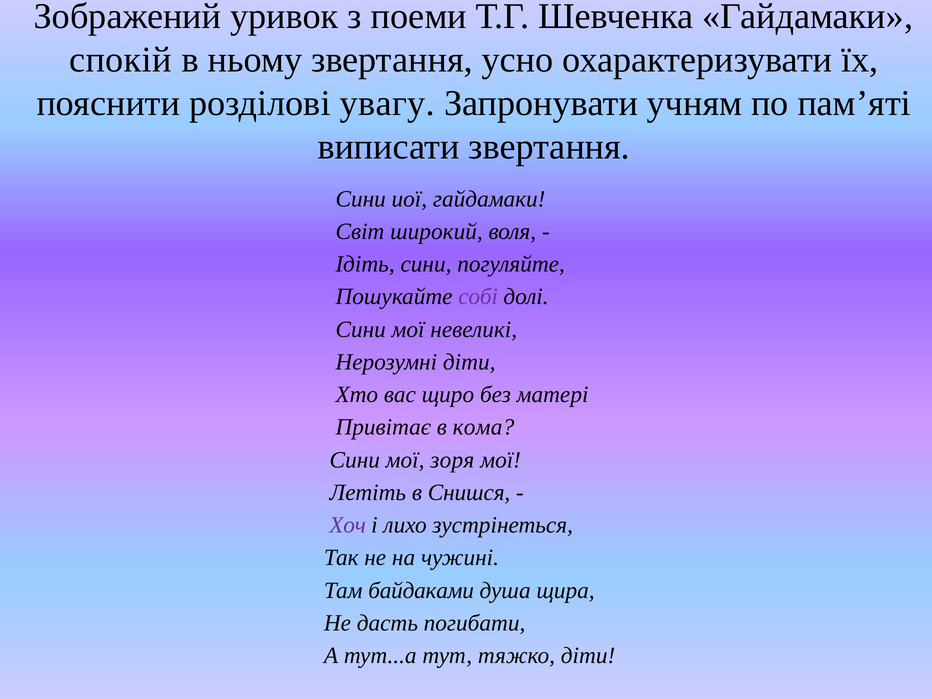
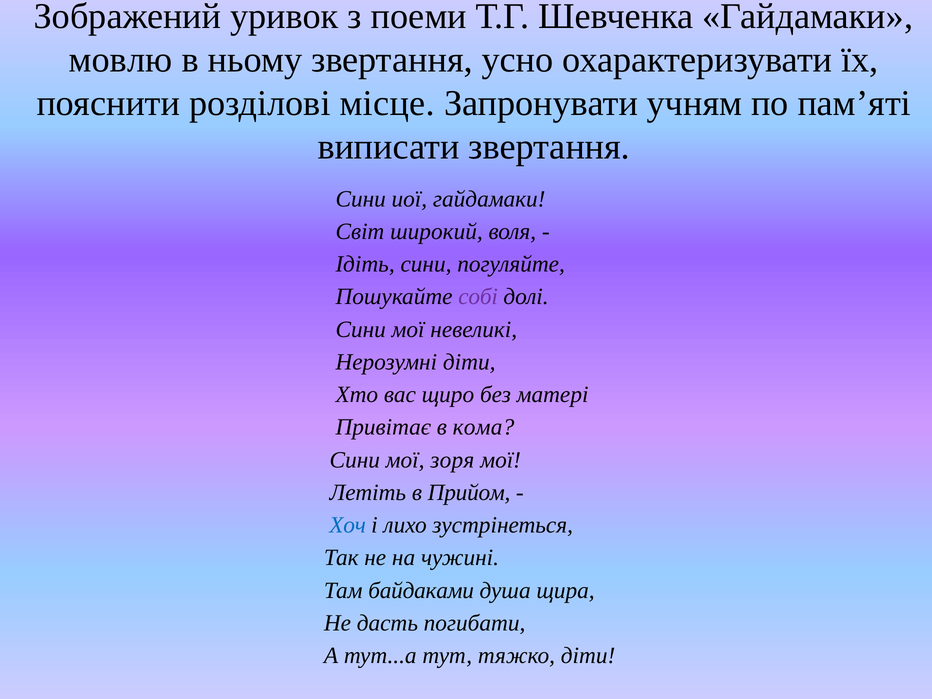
спокій: спокій -> мовлю
увагу: увагу -> місце
Снишся: Снишся -> Прийом
Хоч colour: purple -> blue
